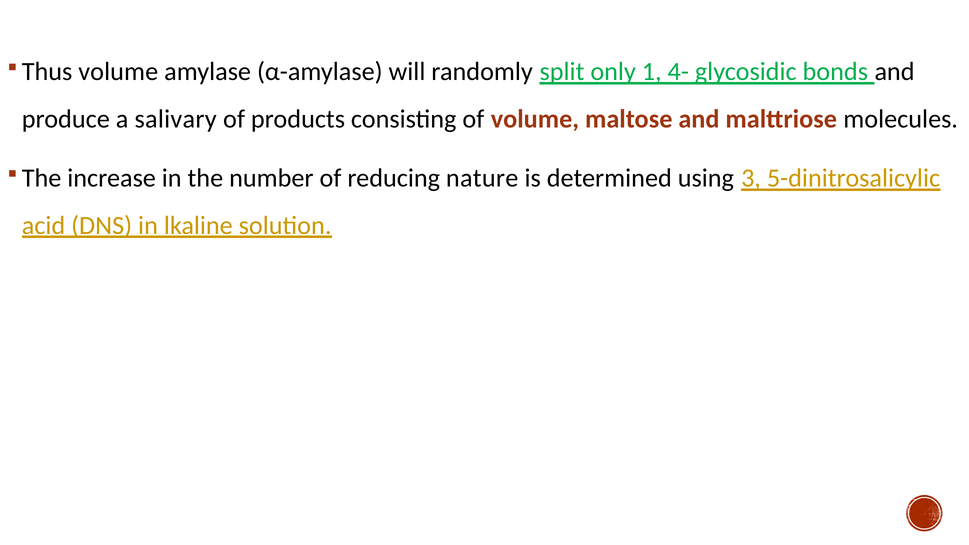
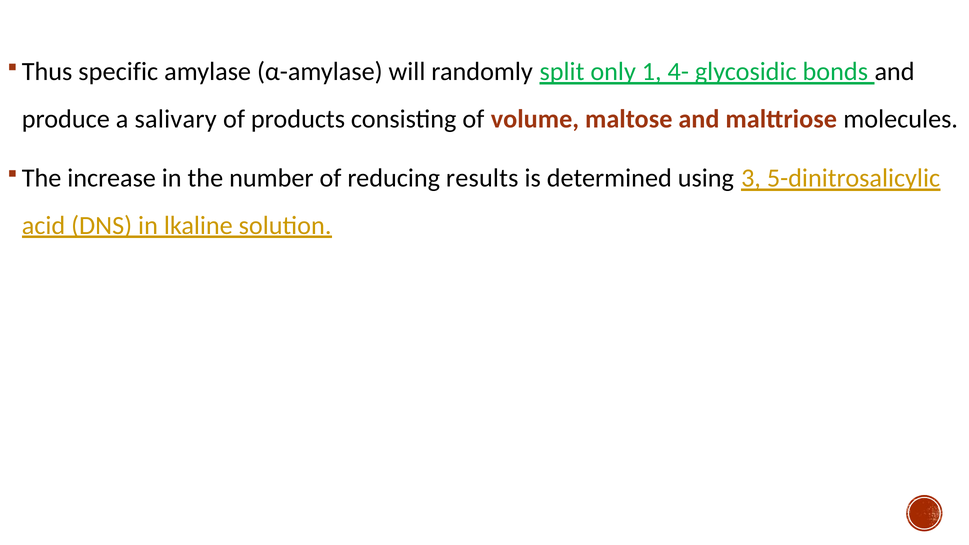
volume at (118, 72): volume -> specific
nature: nature -> results
